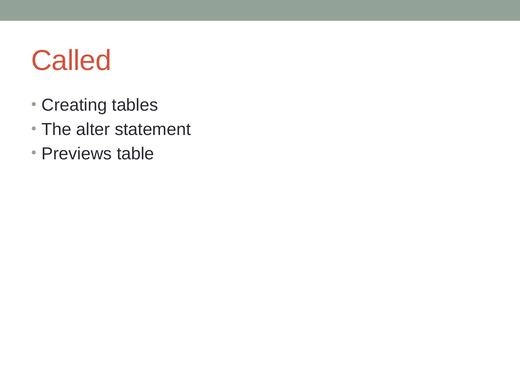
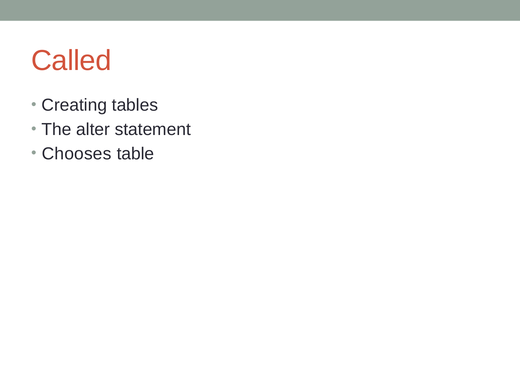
Previews: Previews -> Chooses
